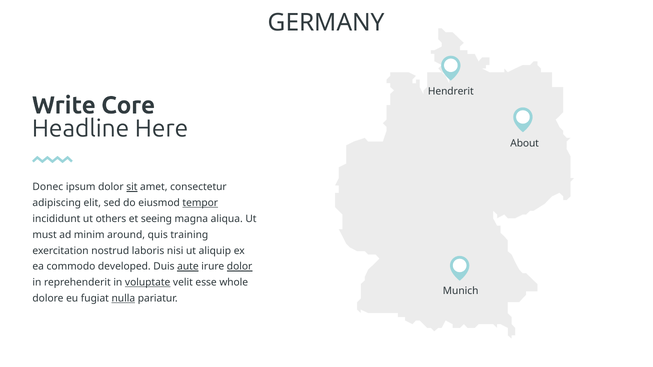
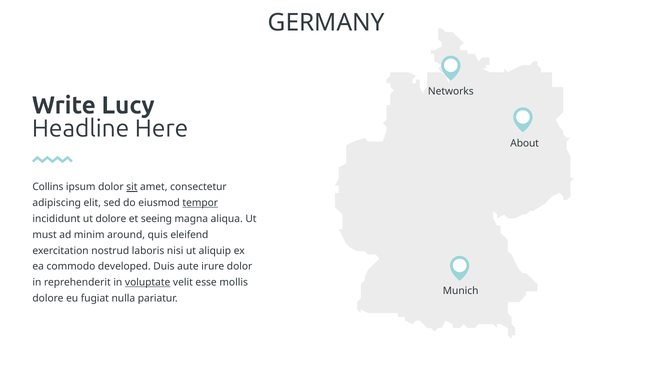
Hendrerit: Hendrerit -> Networks
Core: Core -> Lucy
Donec: Donec -> Collins
ut others: others -> dolore
training: training -> eleifend
aute underline: present -> none
dolor at (240, 267) underline: present -> none
whole: whole -> mollis
nulla underline: present -> none
